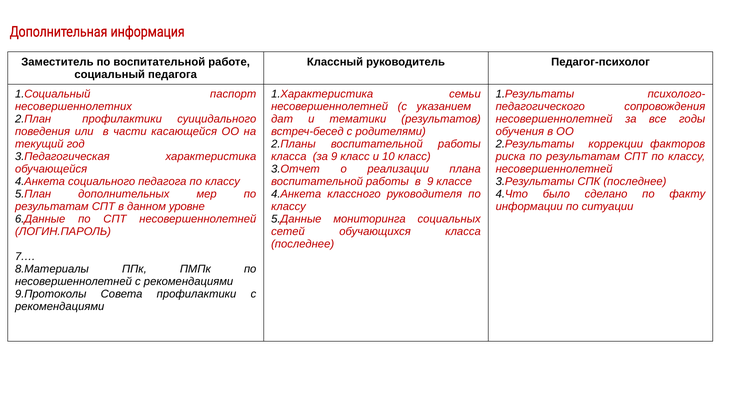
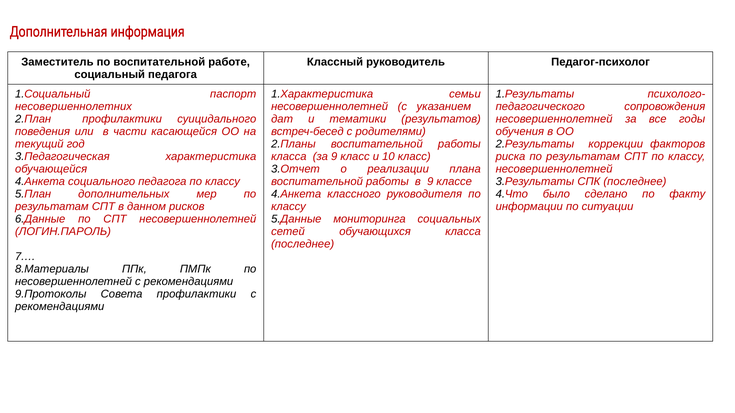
уровне: уровне -> рисков
